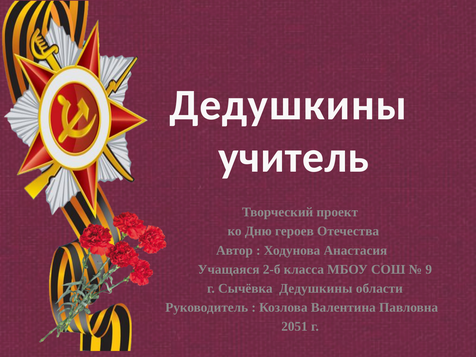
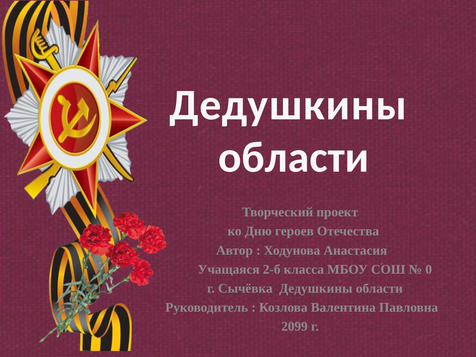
учитель at (294, 157): учитель -> области
9: 9 -> 0
2051: 2051 -> 2099
